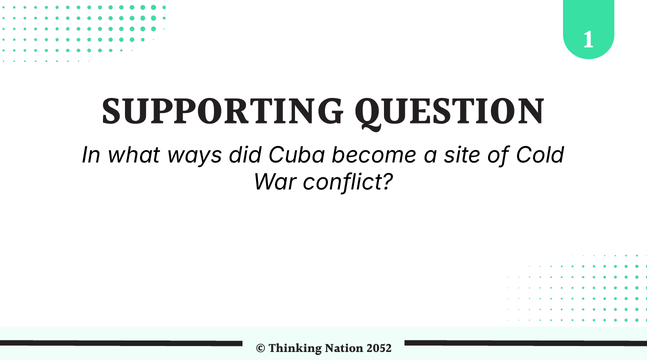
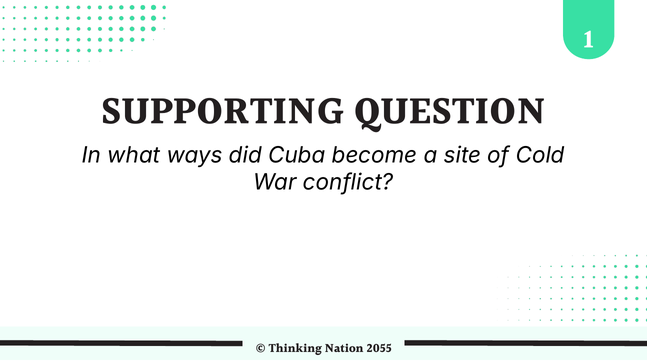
2052: 2052 -> 2055
